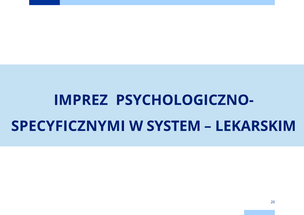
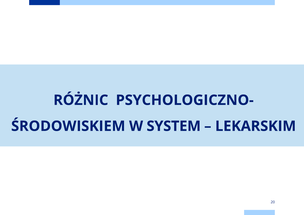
IMPREZ: IMPREZ -> RÓŻNIC
SPECYFICZNYMI: SPECYFICZNYMI -> ŚRODOWISKIEM
